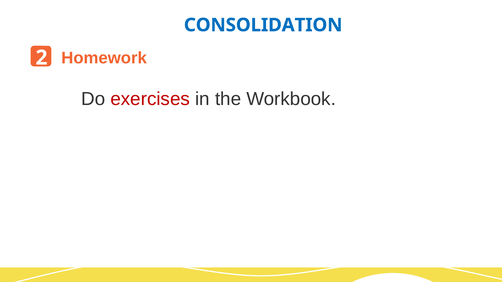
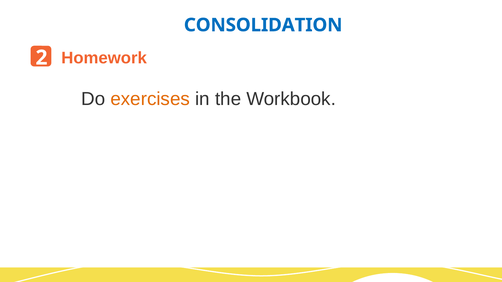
exercises colour: red -> orange
